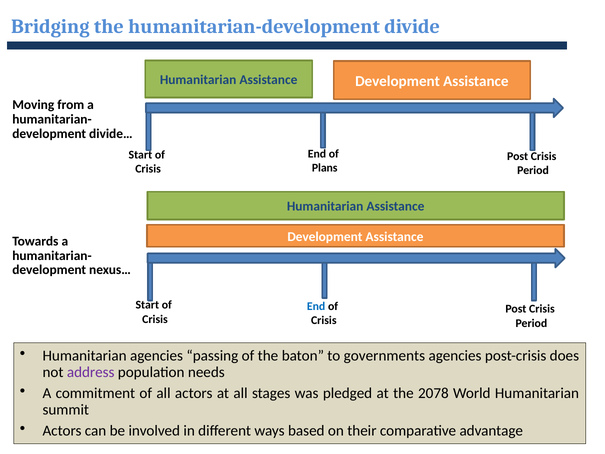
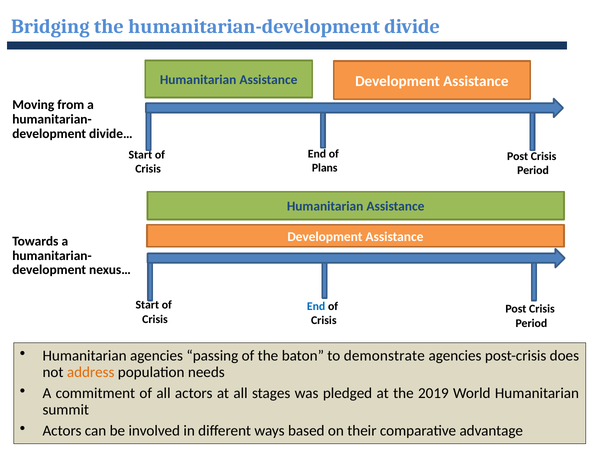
governments: governments -> demonstrate
address colour: purple -> orange
2078: 2078 -> 2019
